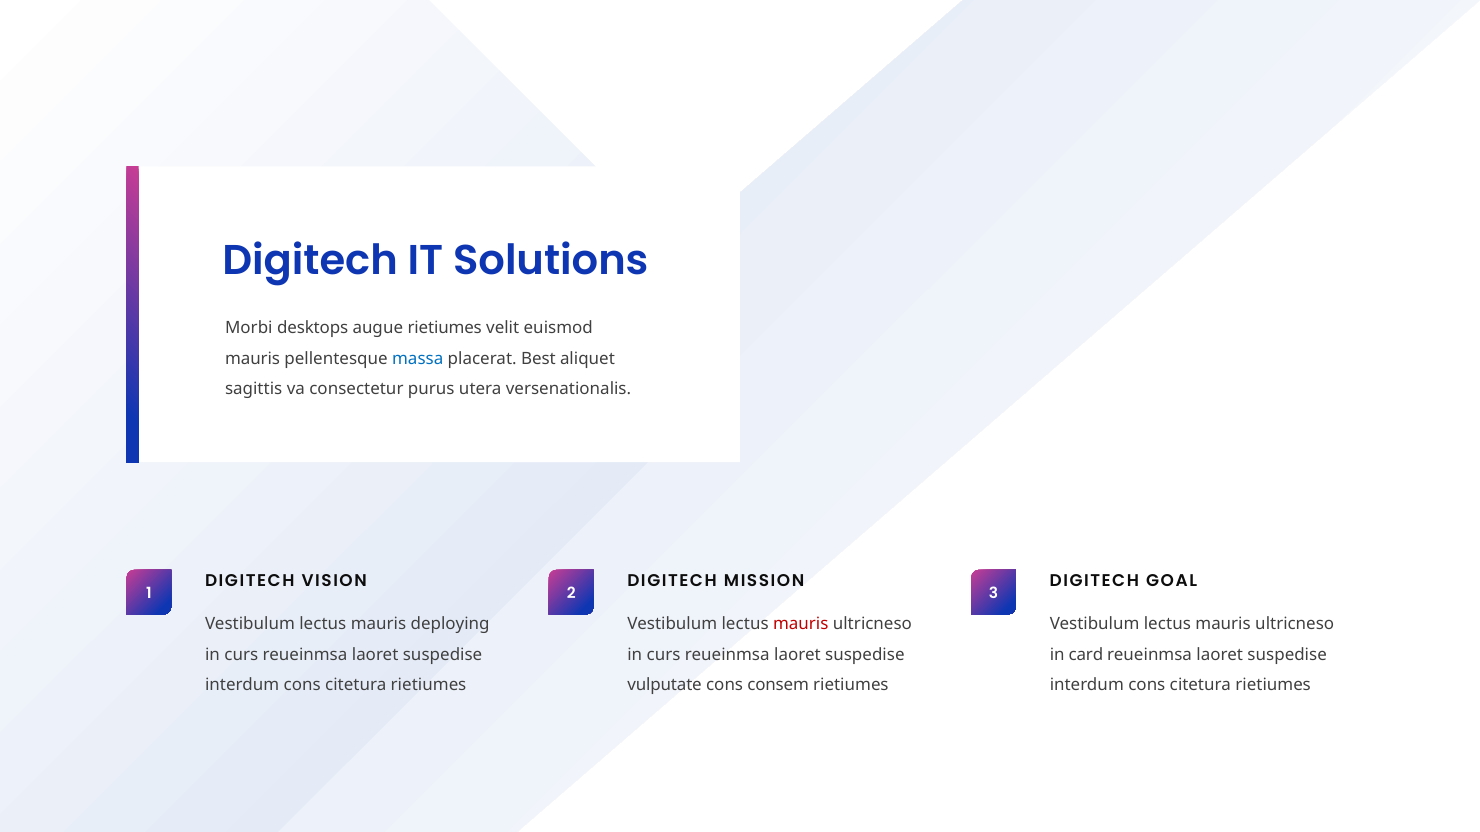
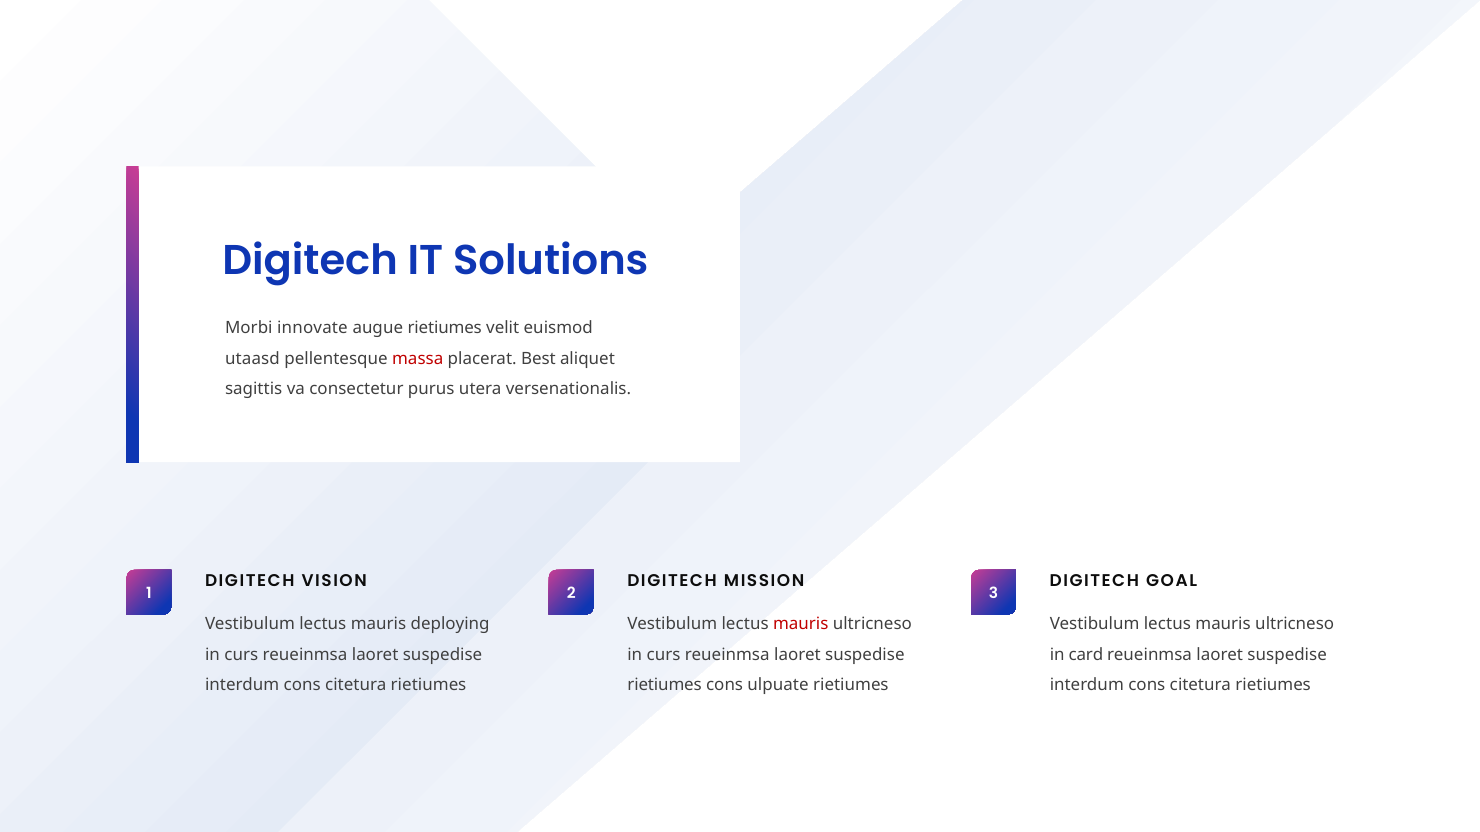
desktops: desktops -> innovate
mauris at (253, 359): mauris -> utaasd
massa colour: blue -> red
vulputate at (665, 685): vulputate -> rietiumes
consem: consem -> ulpuate
